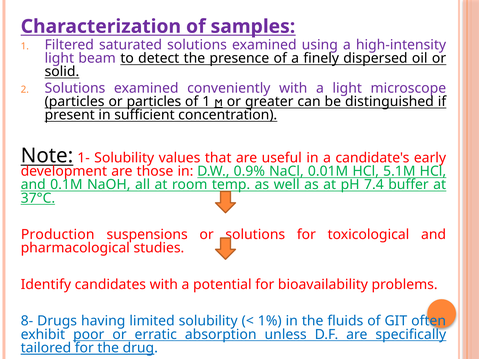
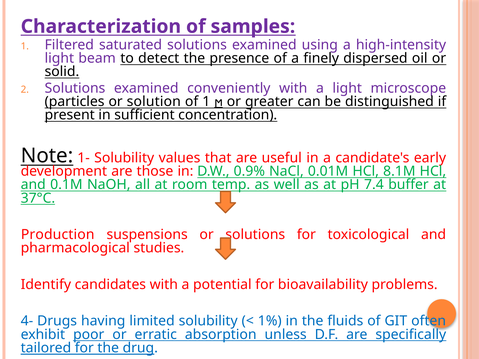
or particles: particles -> solution
5.1M: 5.1M -> 8.1M
8-: 8- -> 4-
